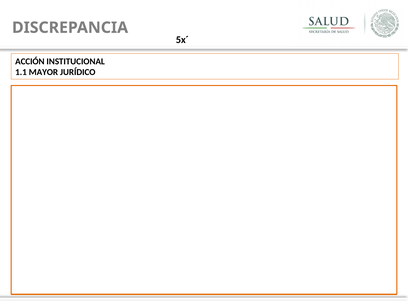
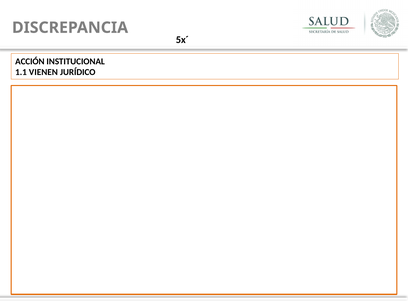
MAYOR: MAYOR -> VIENEN
